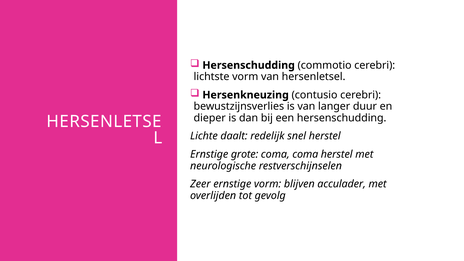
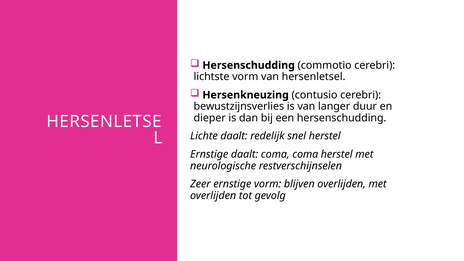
Ernstige grote: grote -> daalt
blijven acculader: acculader -> overlijden
